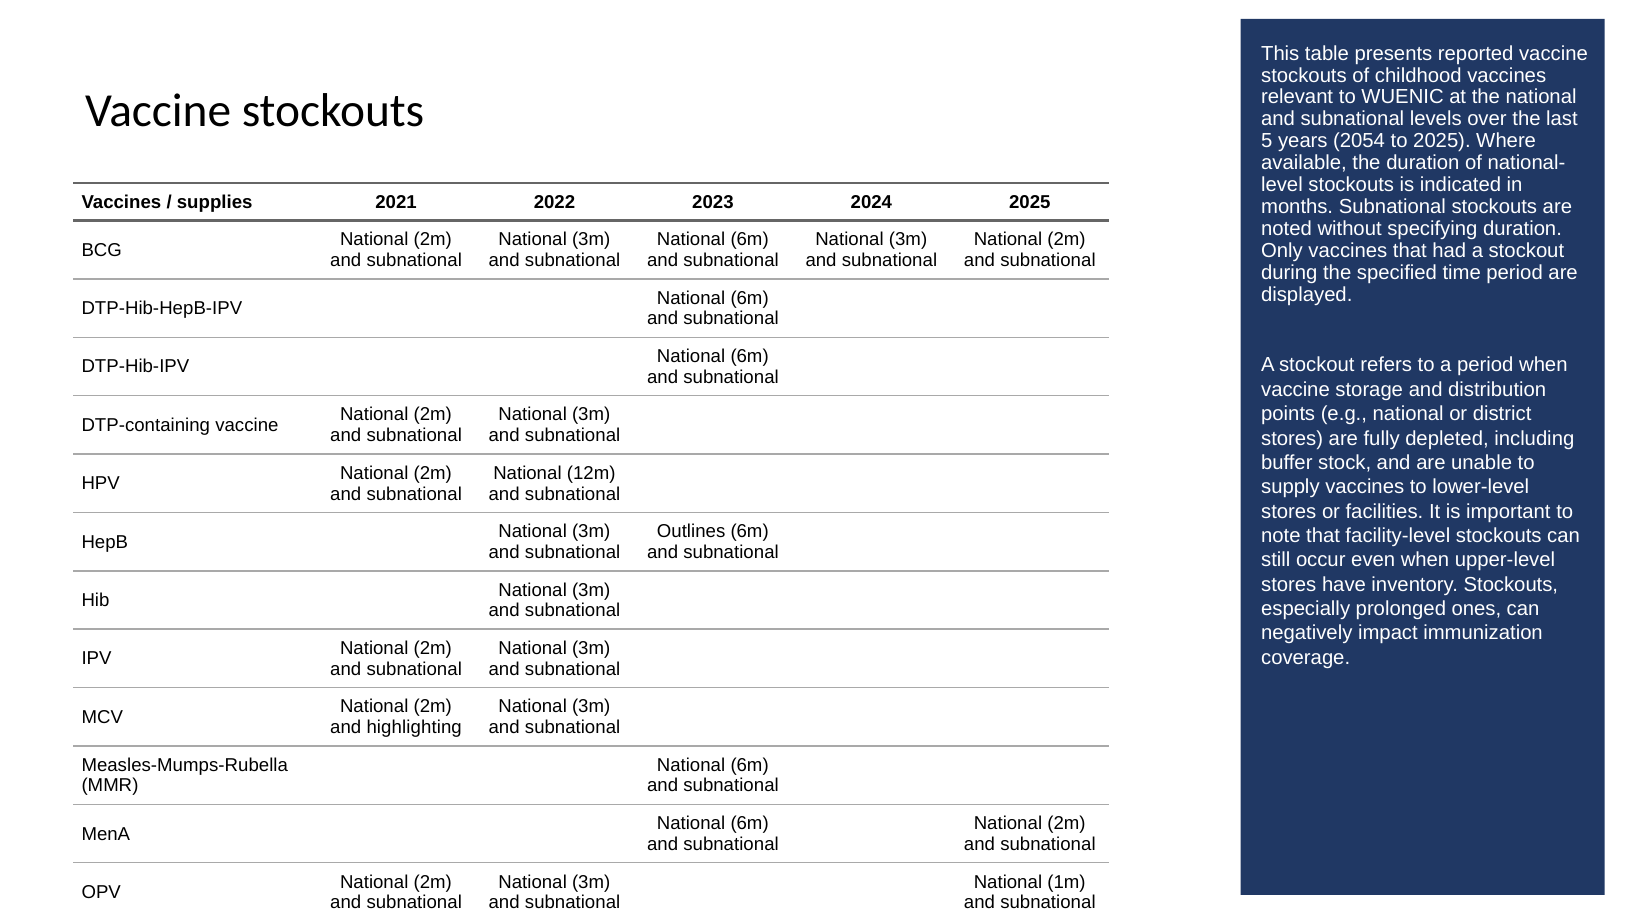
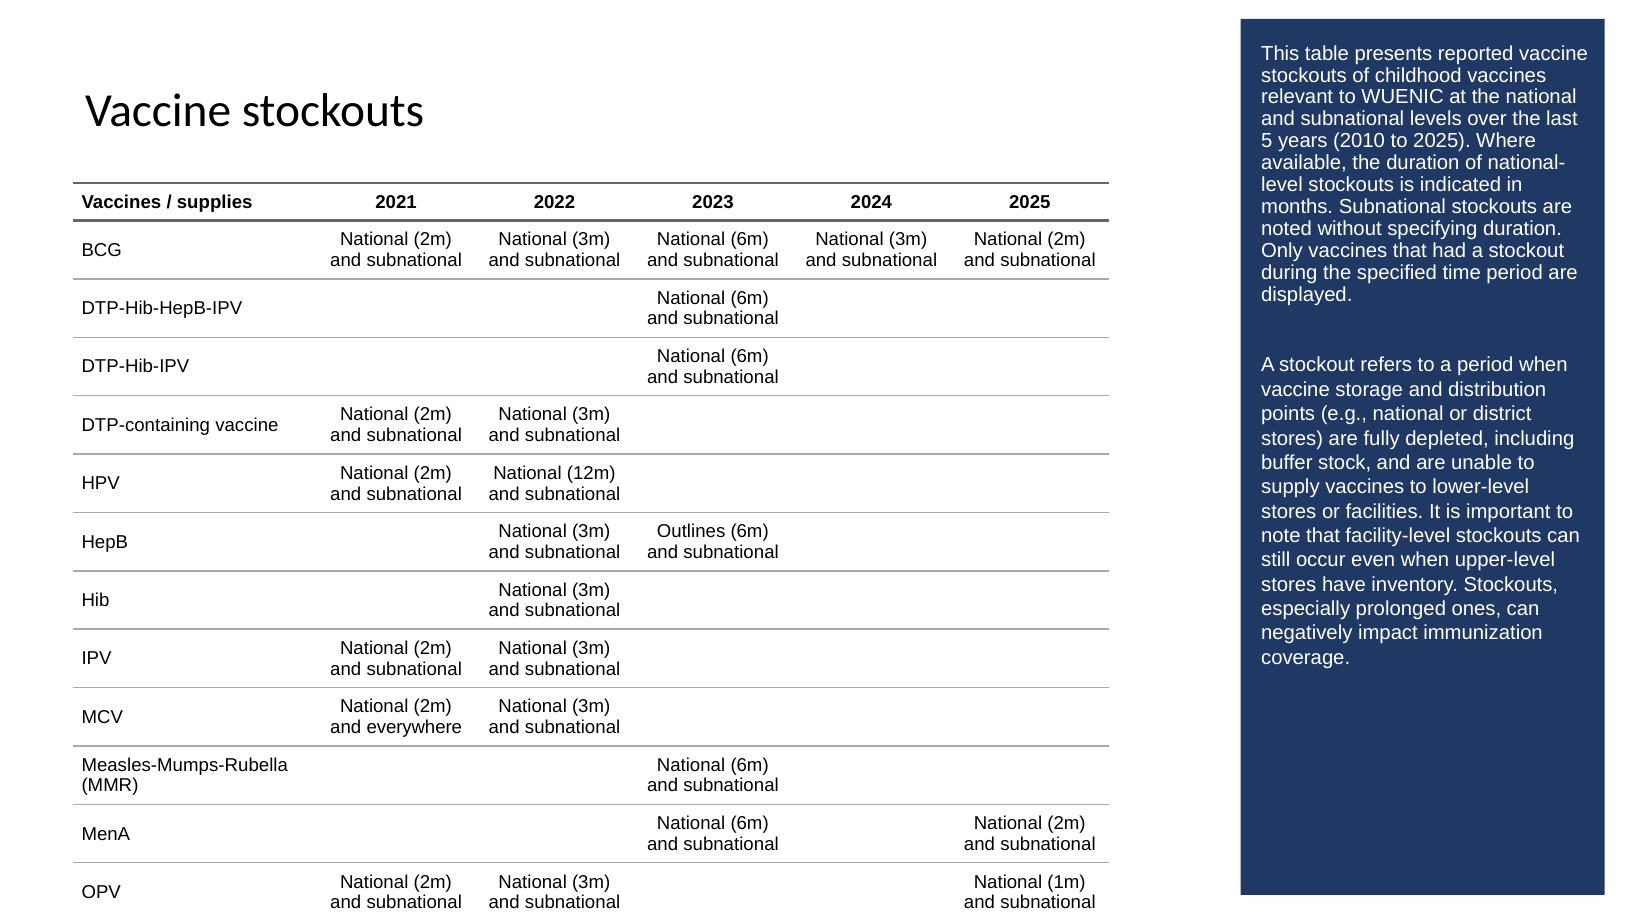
2054: 2054 -> 2010
highlighting: highlighting -> everywhere
